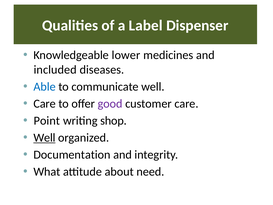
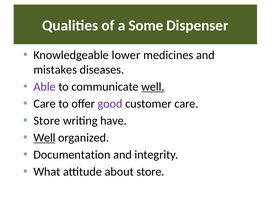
Label: Label -> Some
included: included -> mistakes
Able colour: blue -> purple
well at (153, 87) underline: none -> present
Point at (47, 121): Point -> Store
shop: shop -> have
about need: need -> store
